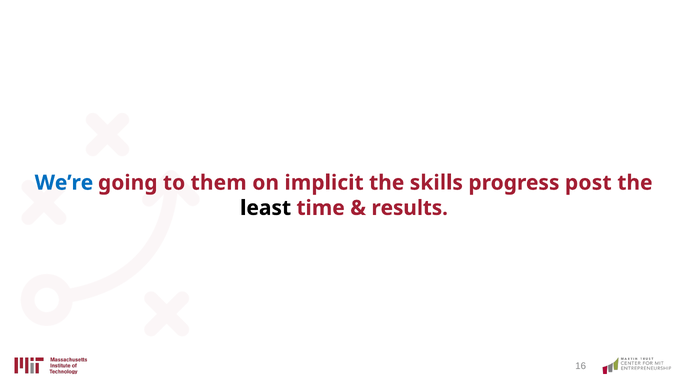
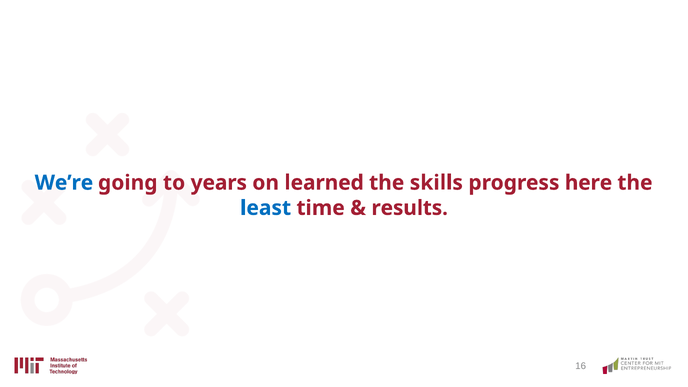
them: them -> years
implicit: implicit -> learned
post: post -> here
least colour: black -> blue
